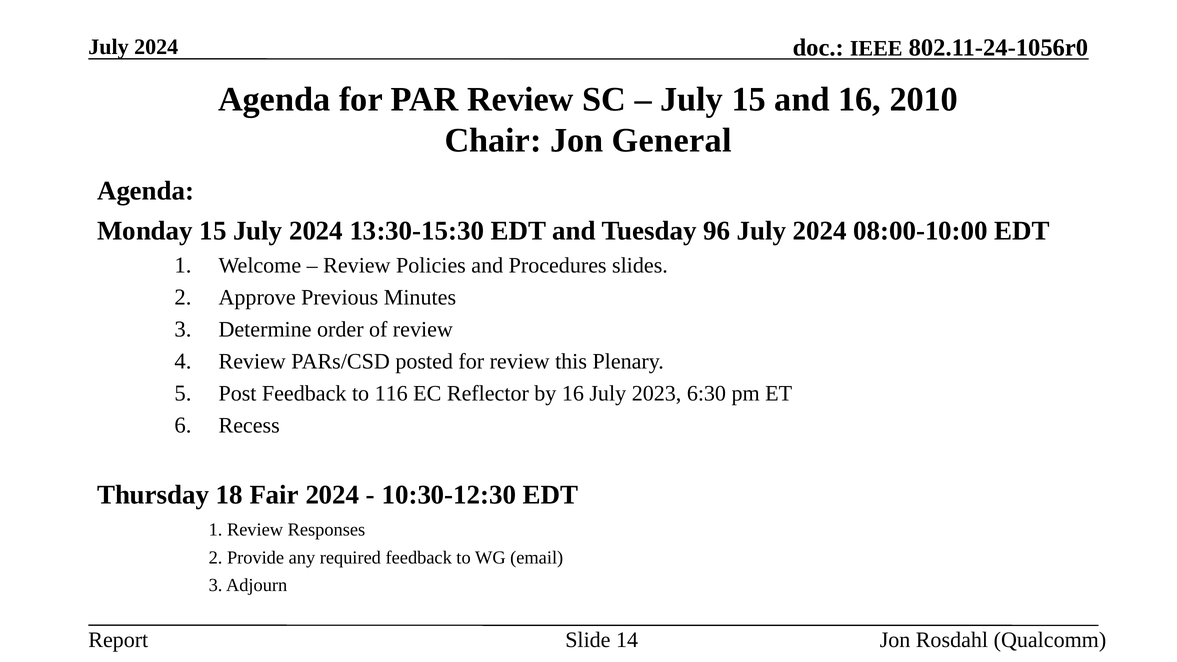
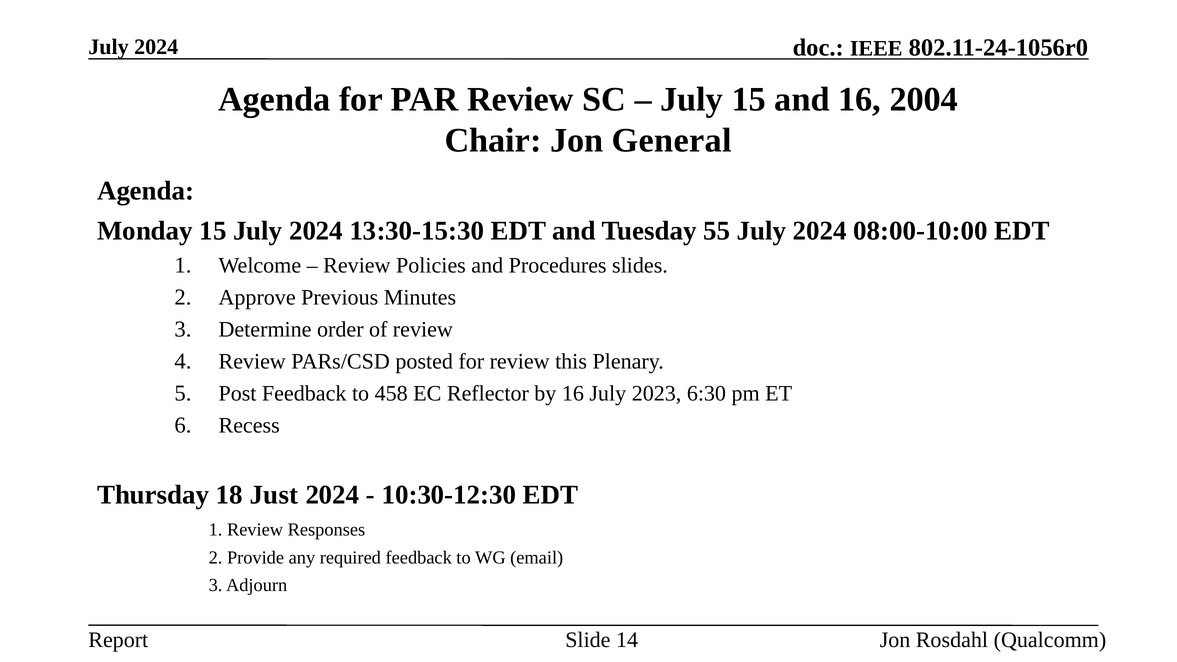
2010: 2010 -> 2004
96: 96 -> 55
116: 116 -> 458
Fair: Fair -> Just
